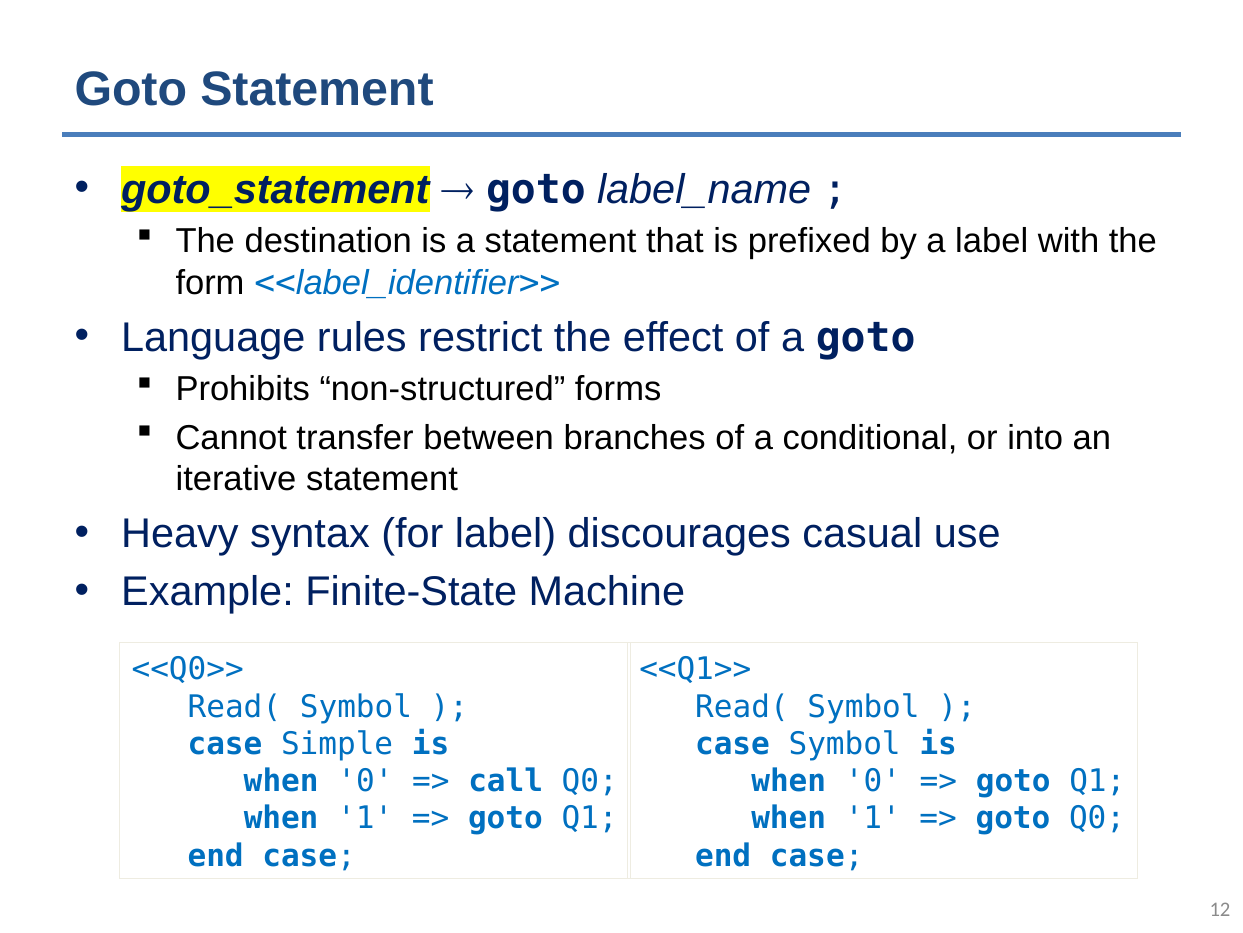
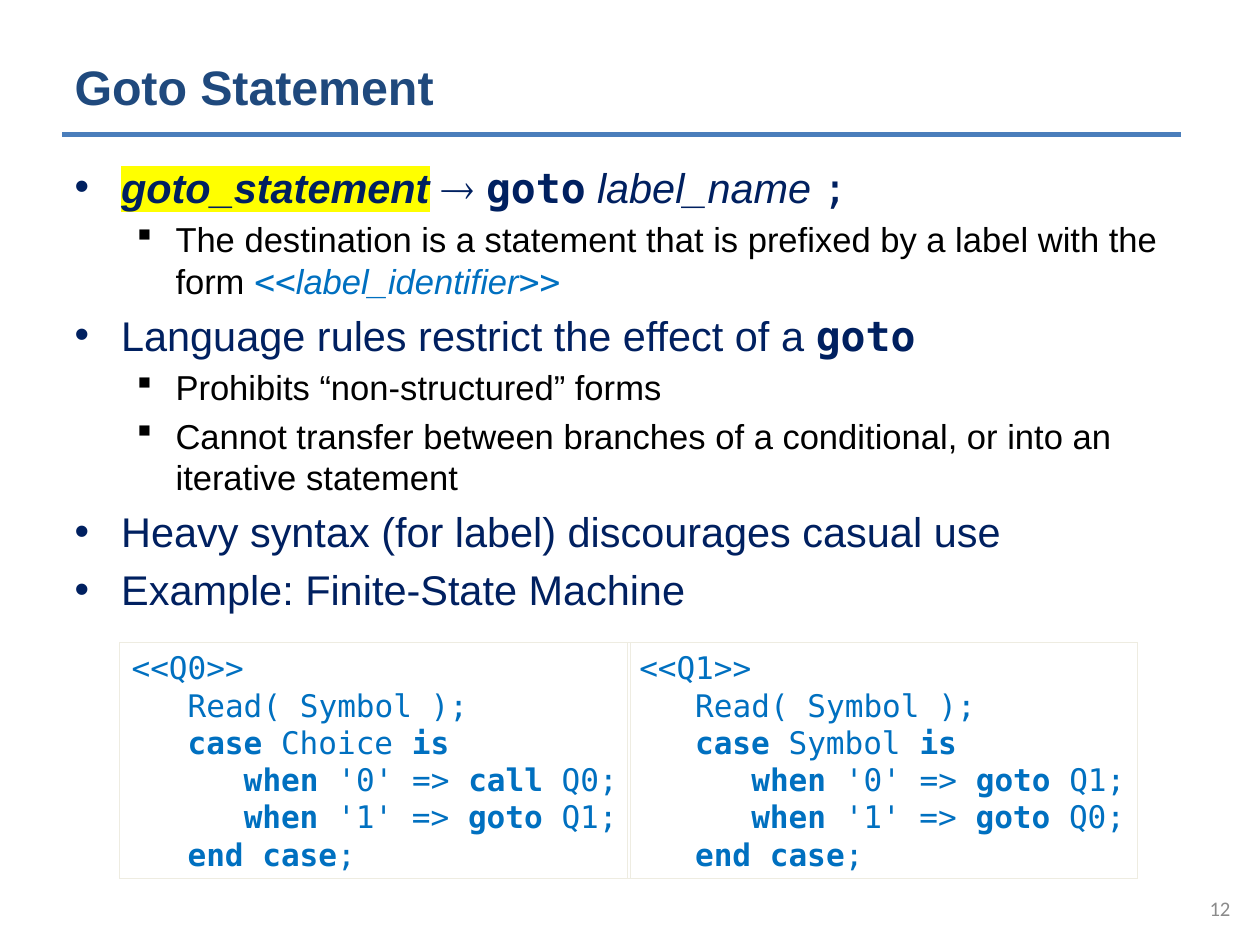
Simple: Simple -> Choice
